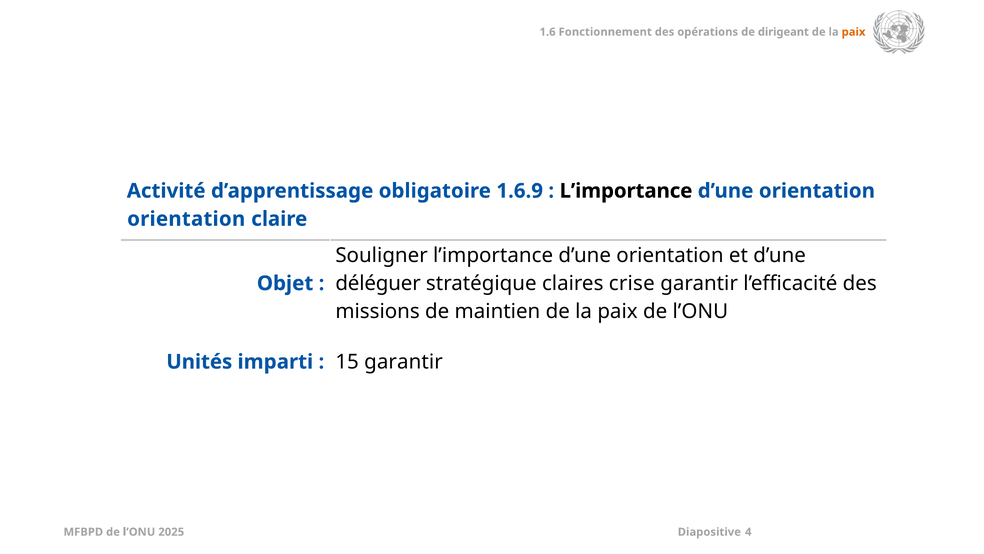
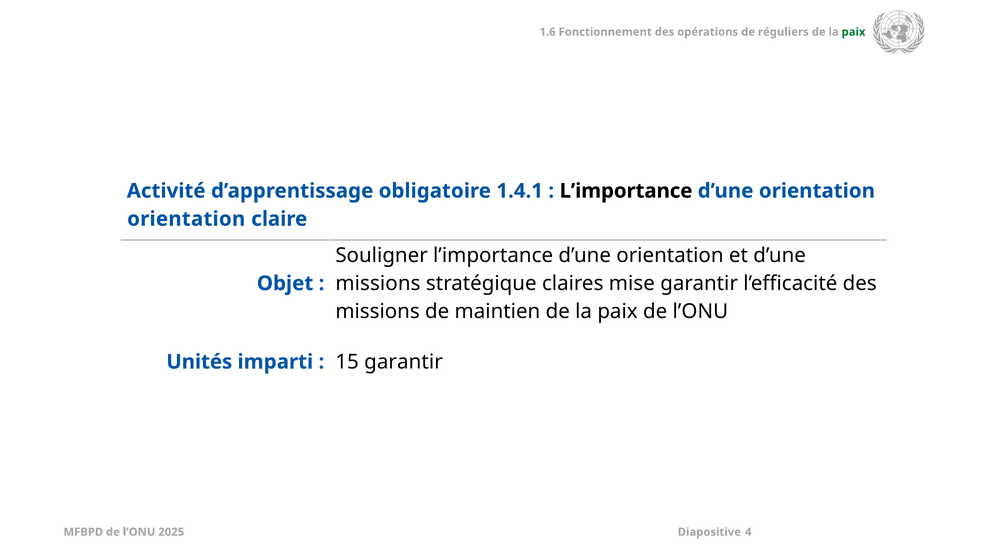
dirigeant: dirigeant -> réguliers
paix at (854, 32) colour: orange -> green
1.6.9: 1.6.9 -> 1.4.1
déléguer at (378, 283): déléguer -> missions
crise: crise -> mise
